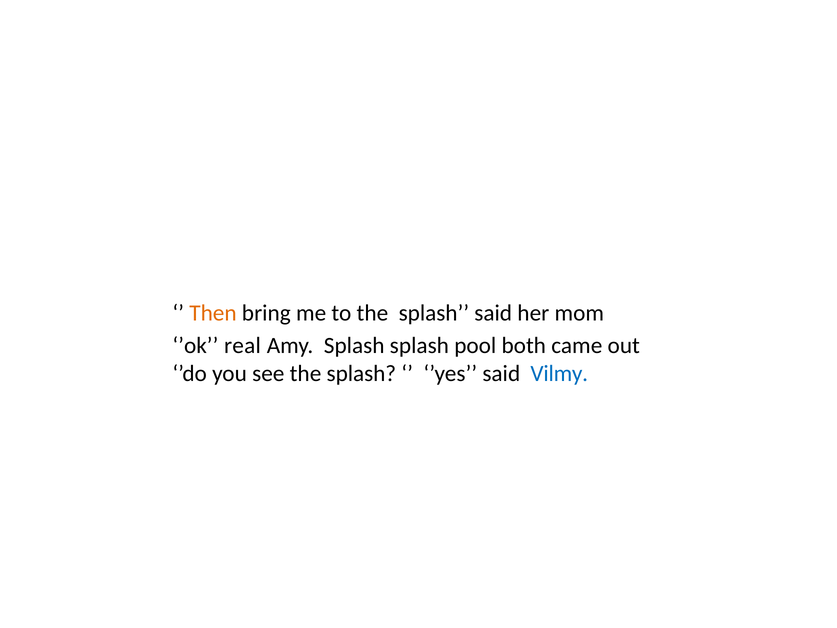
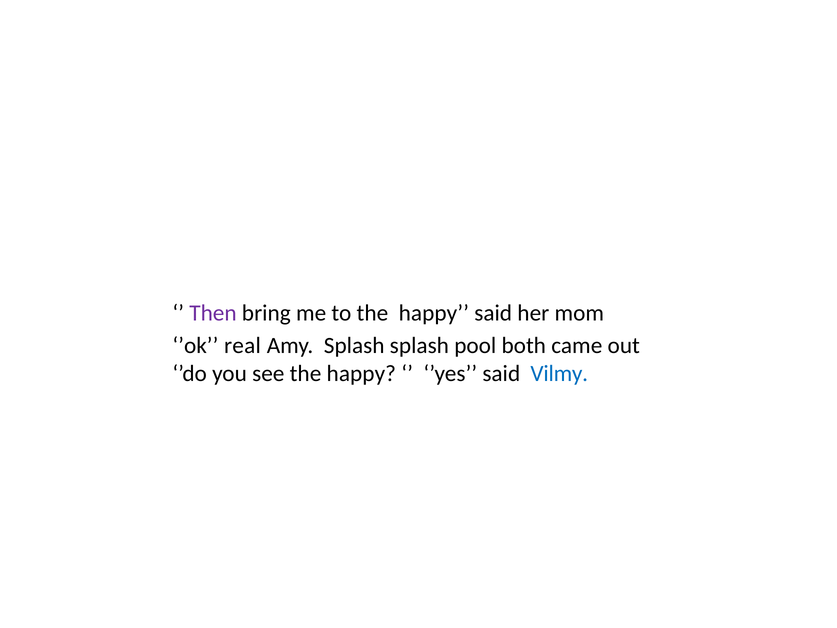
Then colour: orange -> purple
to the splash: splash -> happy
see the splash: splash -> happy
